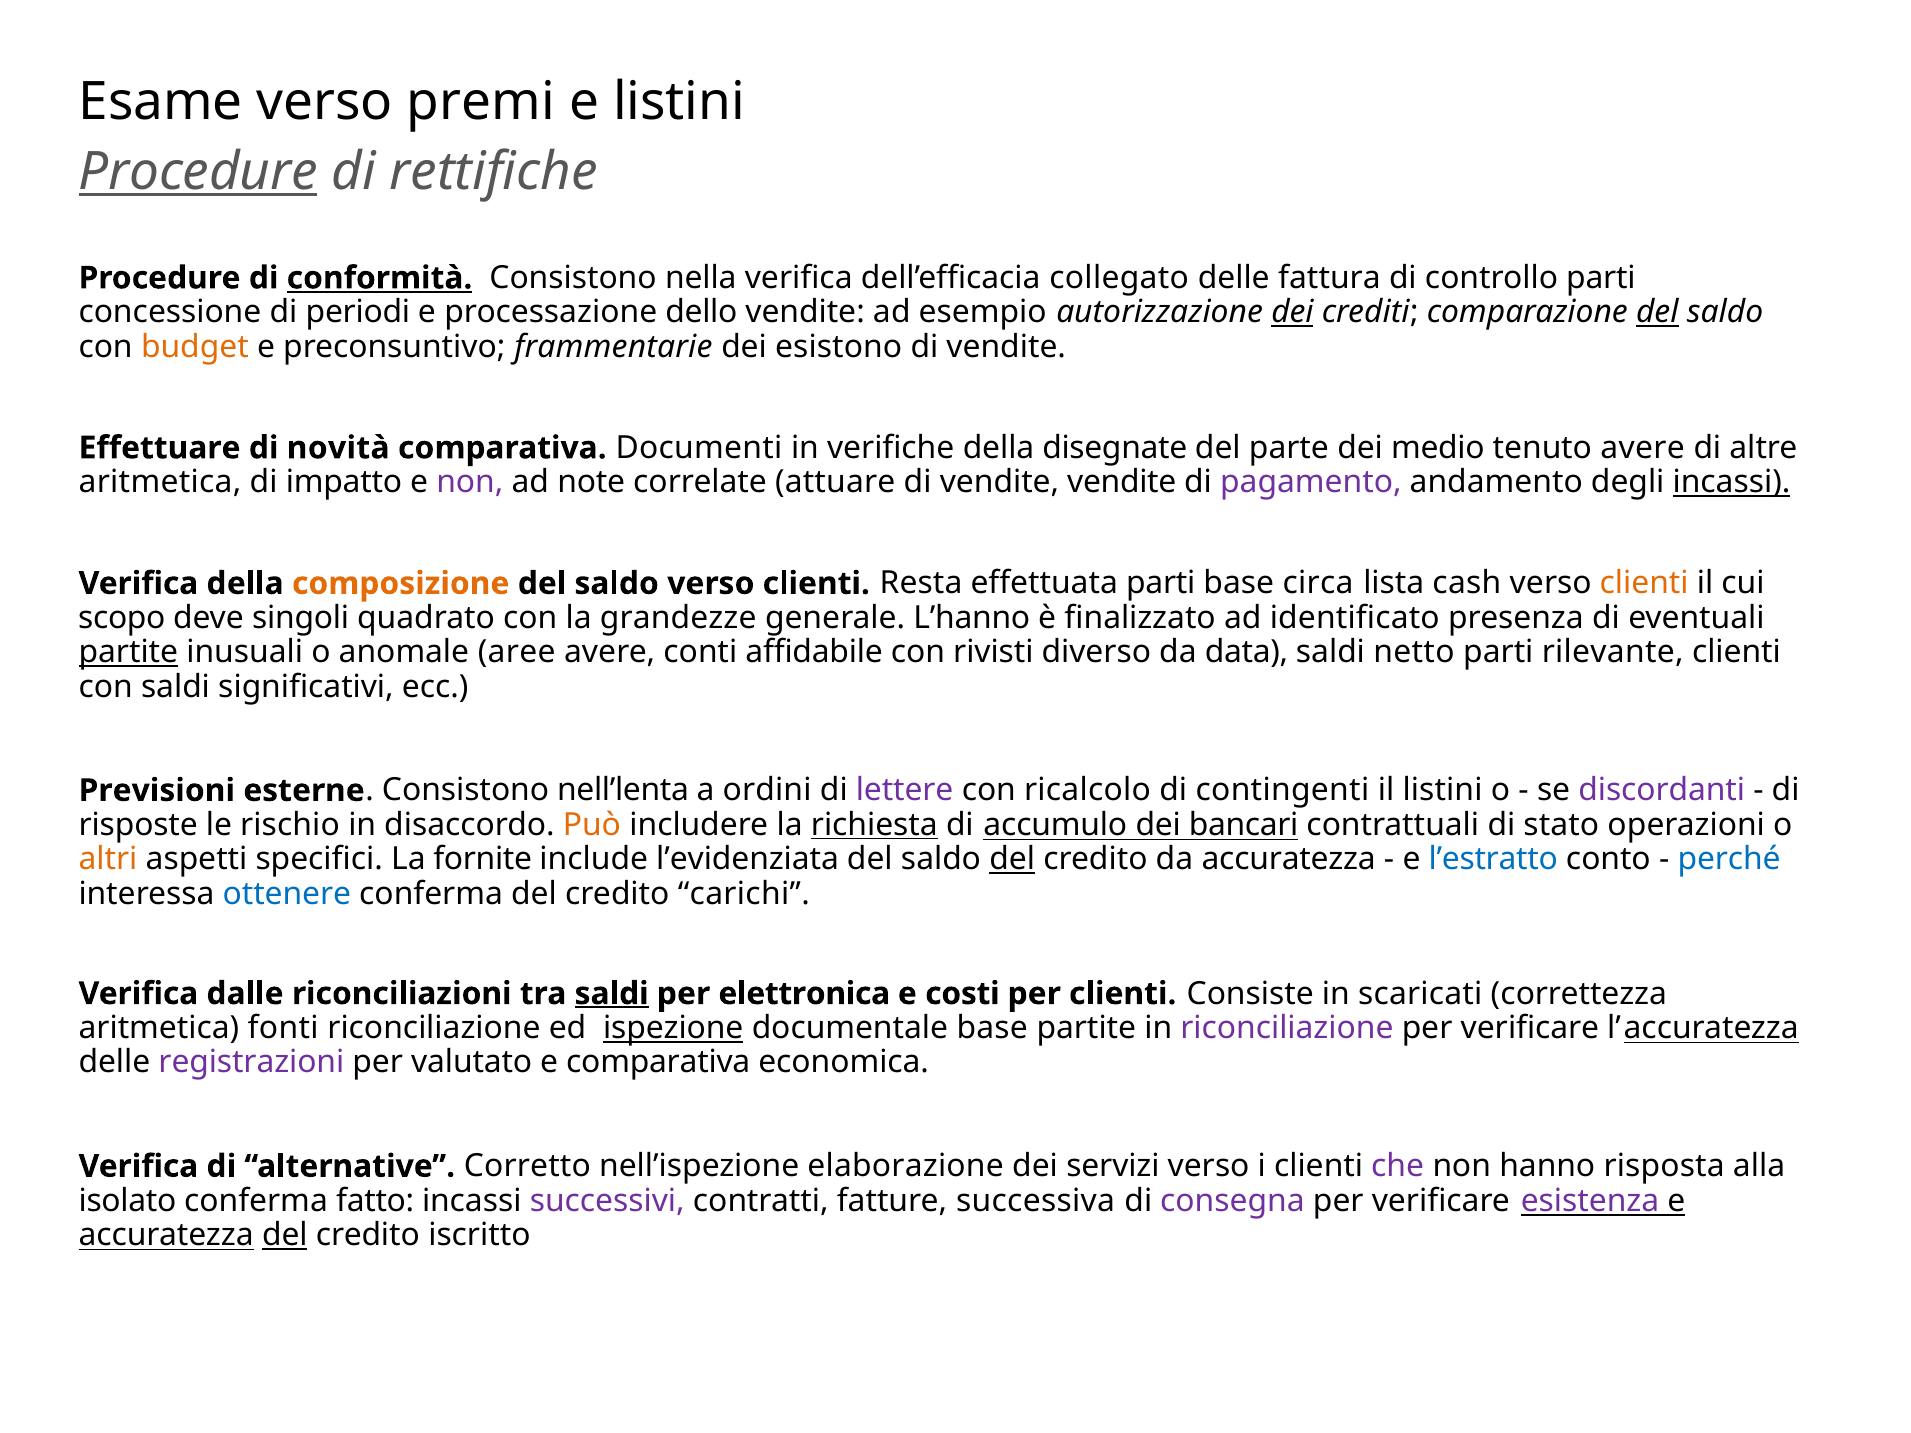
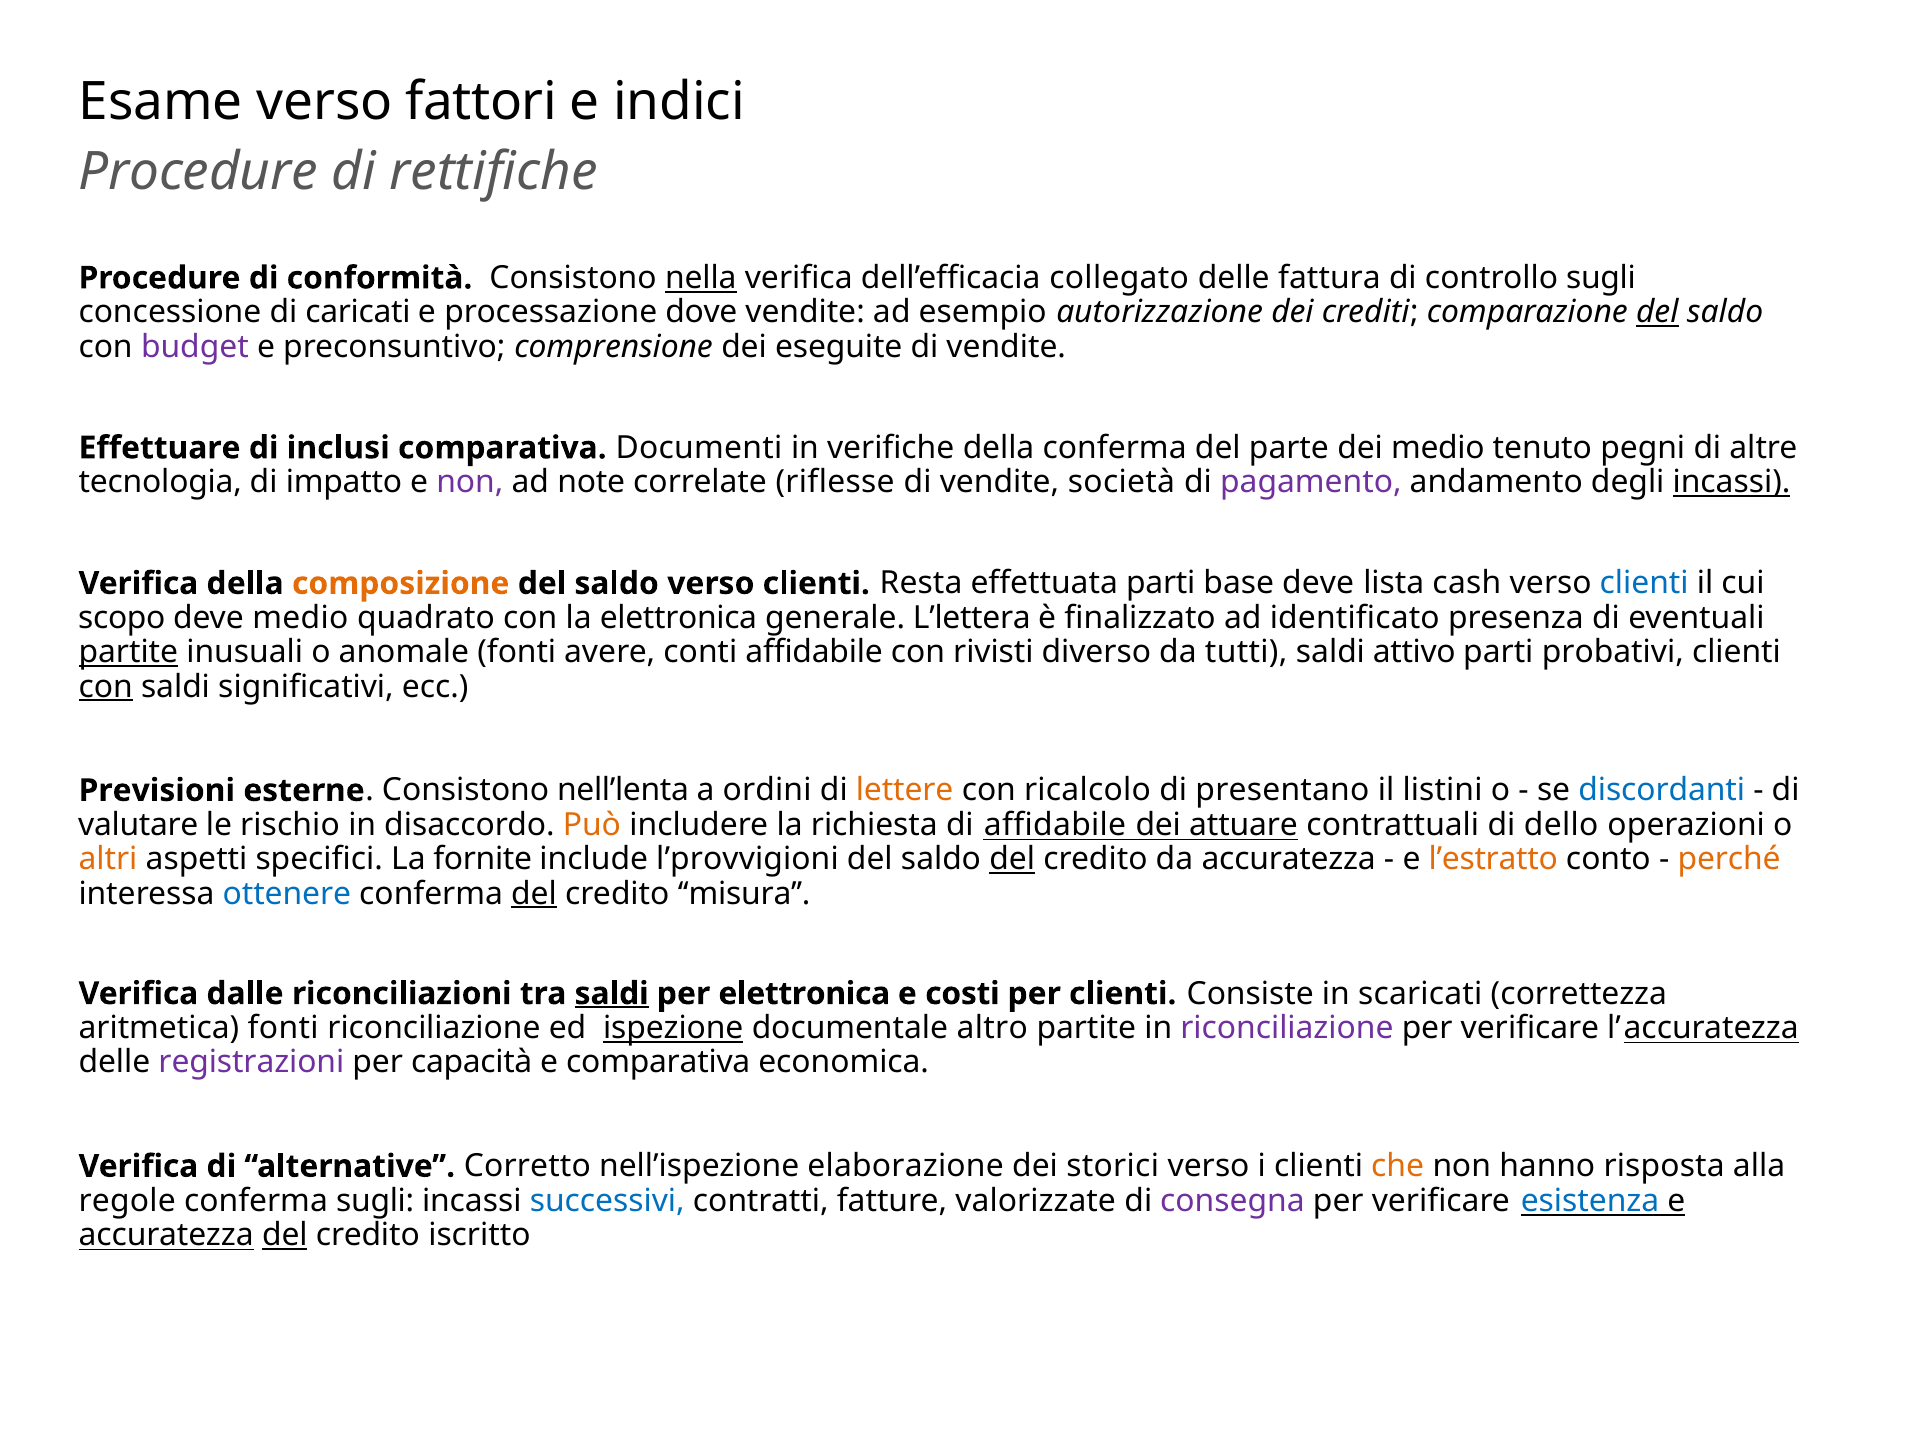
premi: premi -> fattori
e listini: listini -> indici
Procedure at (198, 172) underline: present -> none
conformità underline: present -> none
nella underline: none -> present
controllo parti: parti -> sugli
periodi: periodi -> caricati
dello: dello -> dove
dei at (1292, 312) underline: present -> none
budget colour: orange -> purple
frammentarie: frammentarie -> comprensione
esistono: esistono -> eseguite
novità: novità -> inclusi
della disegnate: disegnate -> conferma
tenuto avere: avere -> pegni
aritmetica at (160, 482): aritmetica -> tecnologia
attuare: attuare -> riflesse
vendite vendite: vendite -> società
base circa: circa -> deve
clienti at (1644, 584) colour: orange -> blue
deve singoli: singoli -> medio
la grandezze: grandezze -> elettronica
L’hanno: L’hanno -> L’lettera
anomale aree: aree -> fonti
data: data -> tutti
netto: netto -> attivo
rilevante: rilevante -> probativi
con at (106, 687) underline: none -> present
lettere colour: purple -> orange
contingenti: contingenti -> presentano
discordanti colour: purple -> blue
risposte: risposte -> valutare
richiesta underline: present -> none
di accumulo: accumulo -> affidabile
bancari: bancari -> attuare
stato: stato -> dello
l’evidenziata: l’evidenziata -> l’provvigioni
l’estratto colour: blue -> orange
perché colour: blue -> orange
del at (534, 894) underline: none -> present
carichi: carichi -> misura
documentale base: base -> altro
valutato: valutato -> capacità
servizi: servizi -> storici
che colour: purple -> orange
isolato: isolato -> regole
conferma fatto: fatto -> sugli
successivi colour: purple -> blue
successiva: successiva -> valorizzate
esistenza colour: purple -> blue
